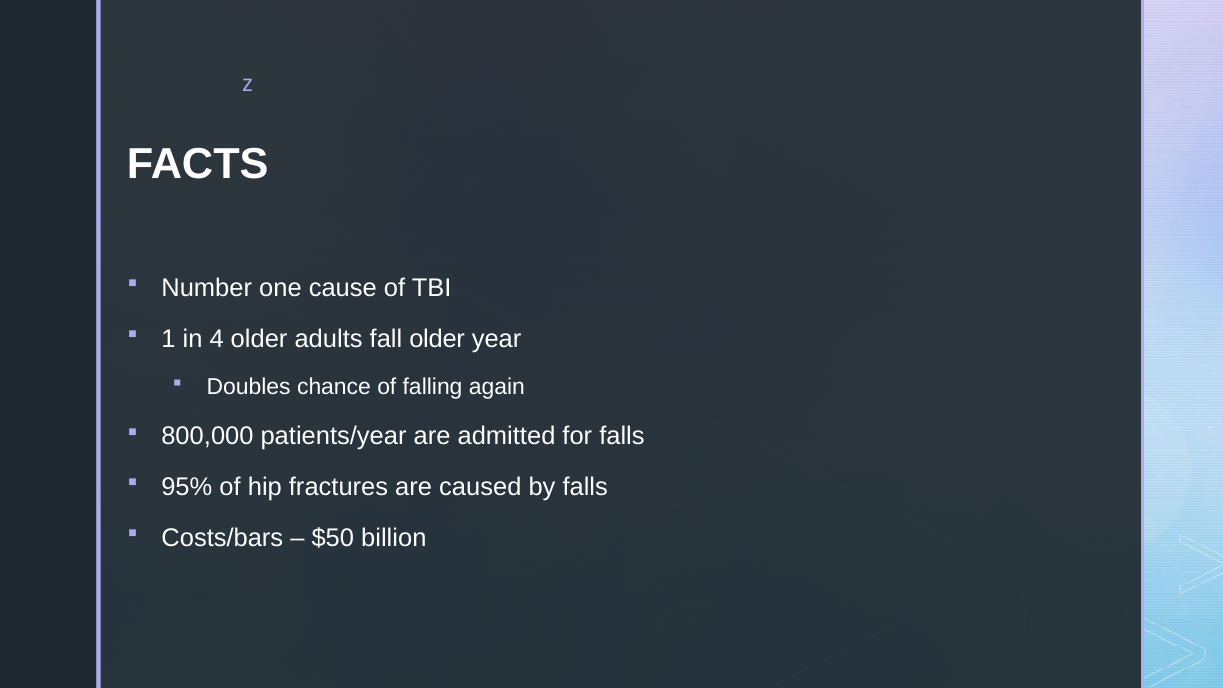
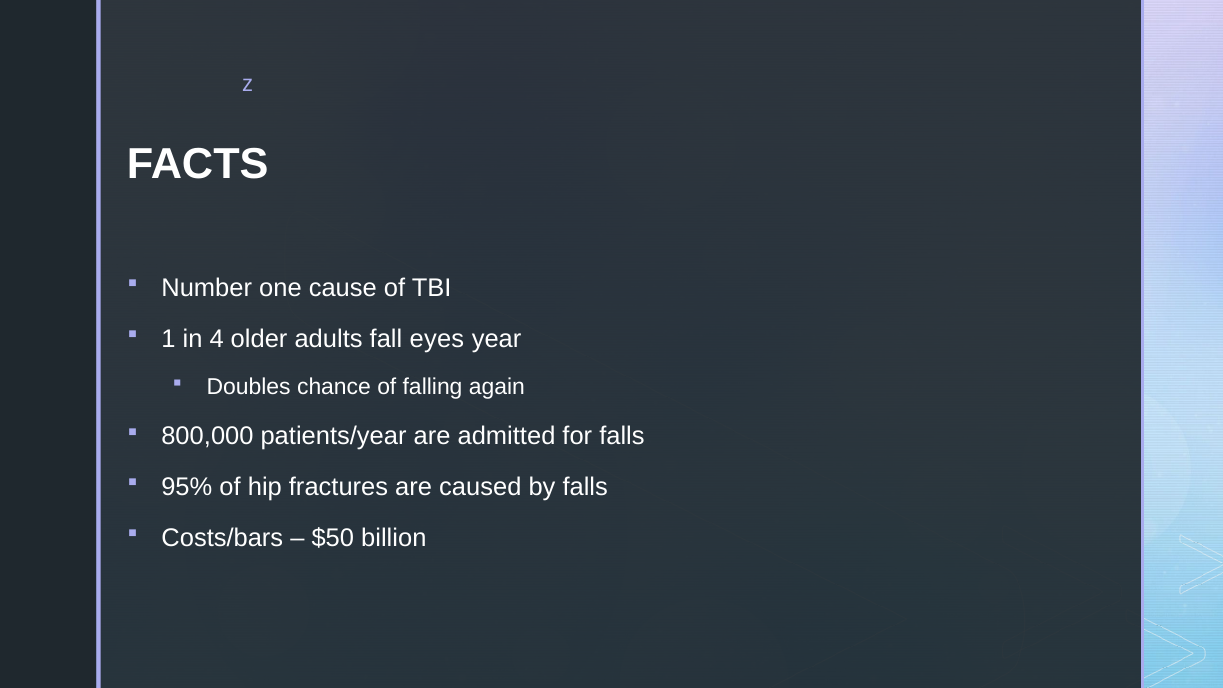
fall older: older -> eyes
